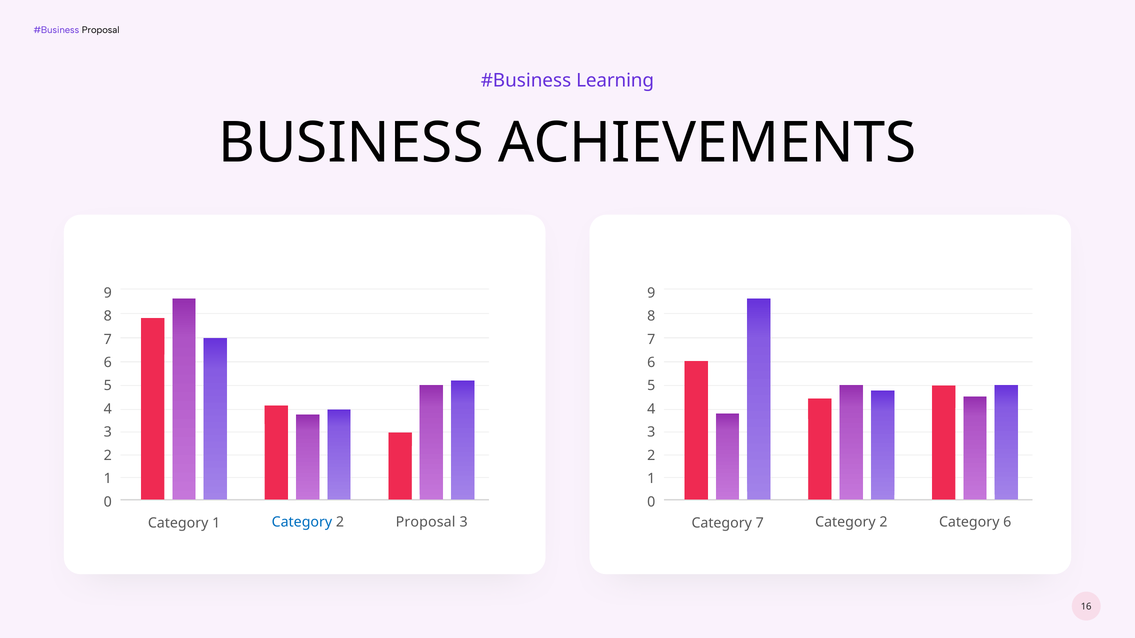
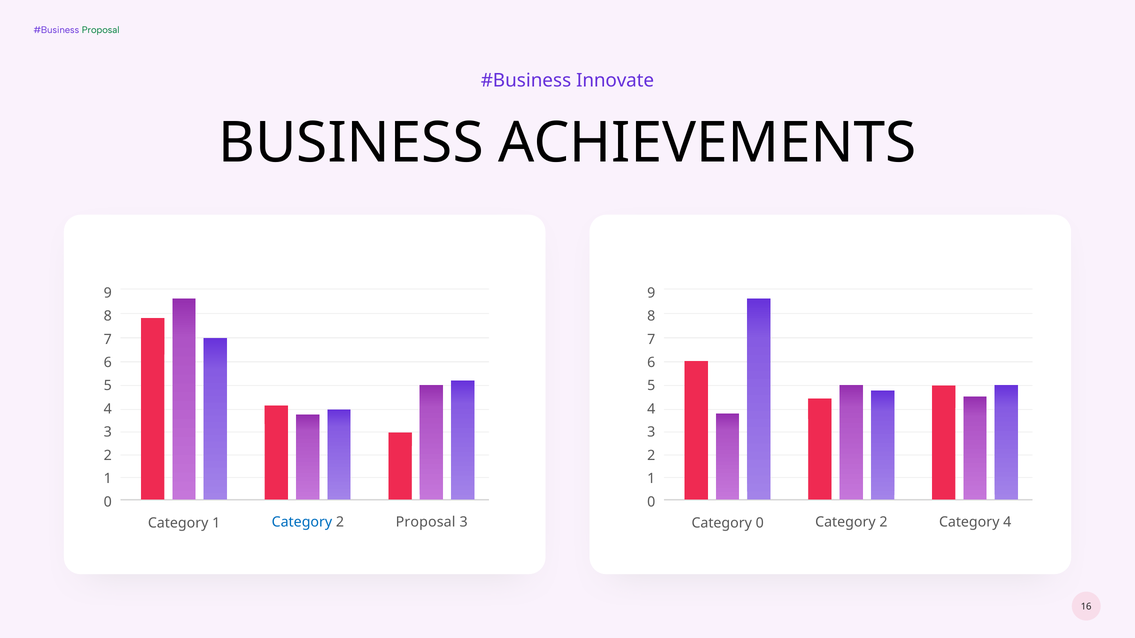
Proposal at (101, 30) colour: black -> green
Learning: Learning -> Innovate
Category 7: 7 -> 0
Category 6: 6 -> 4
